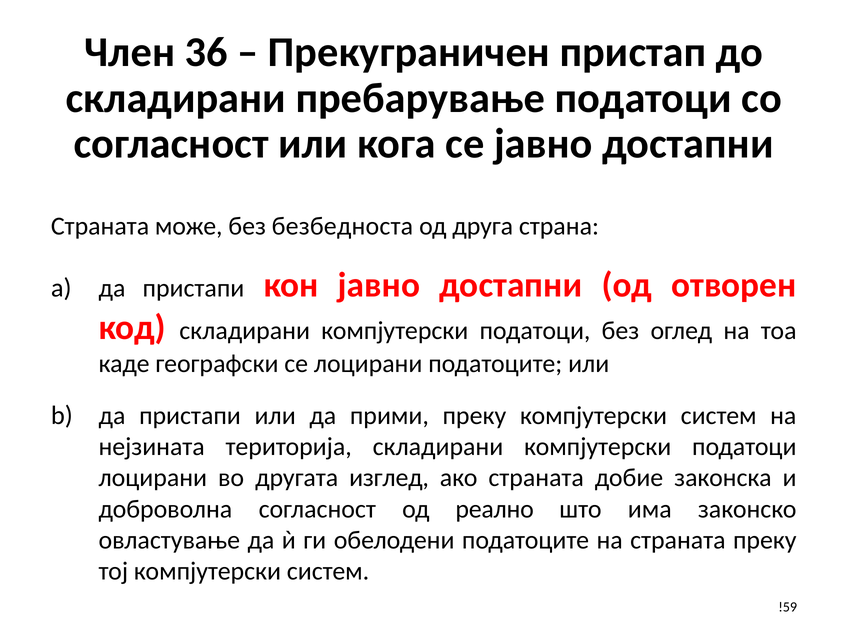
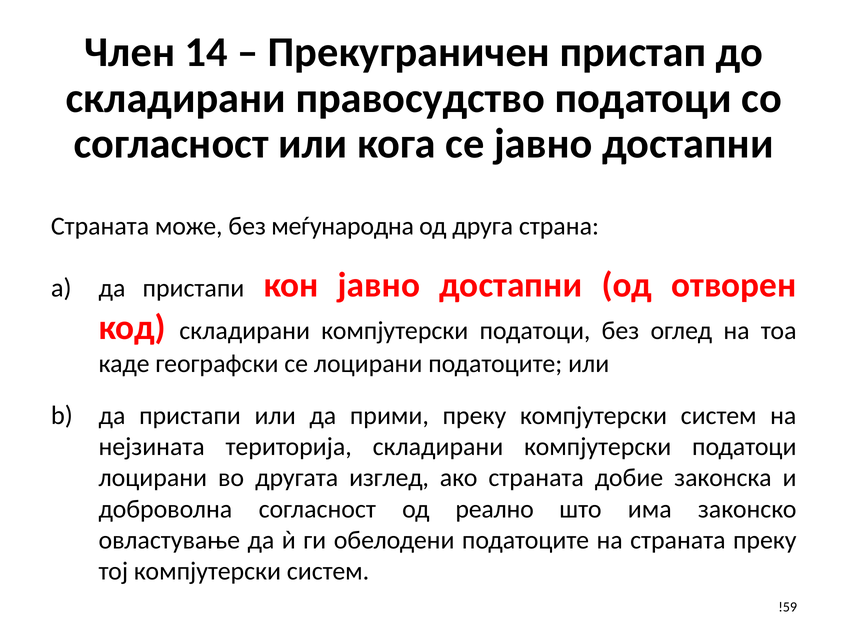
36: 36 -> 14
пребарување: пребарување -> правосудство
безбедноста: безбедноста -> меѓународна
